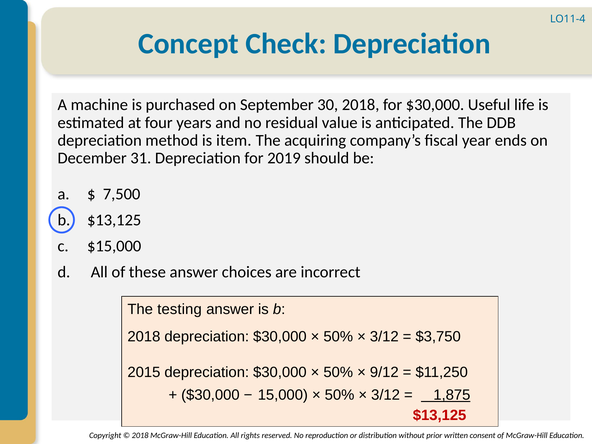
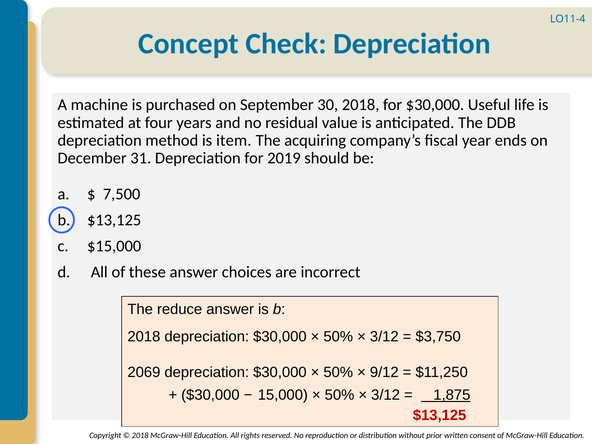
testing: testing -> reduce
2015: 2015 -> 2069
